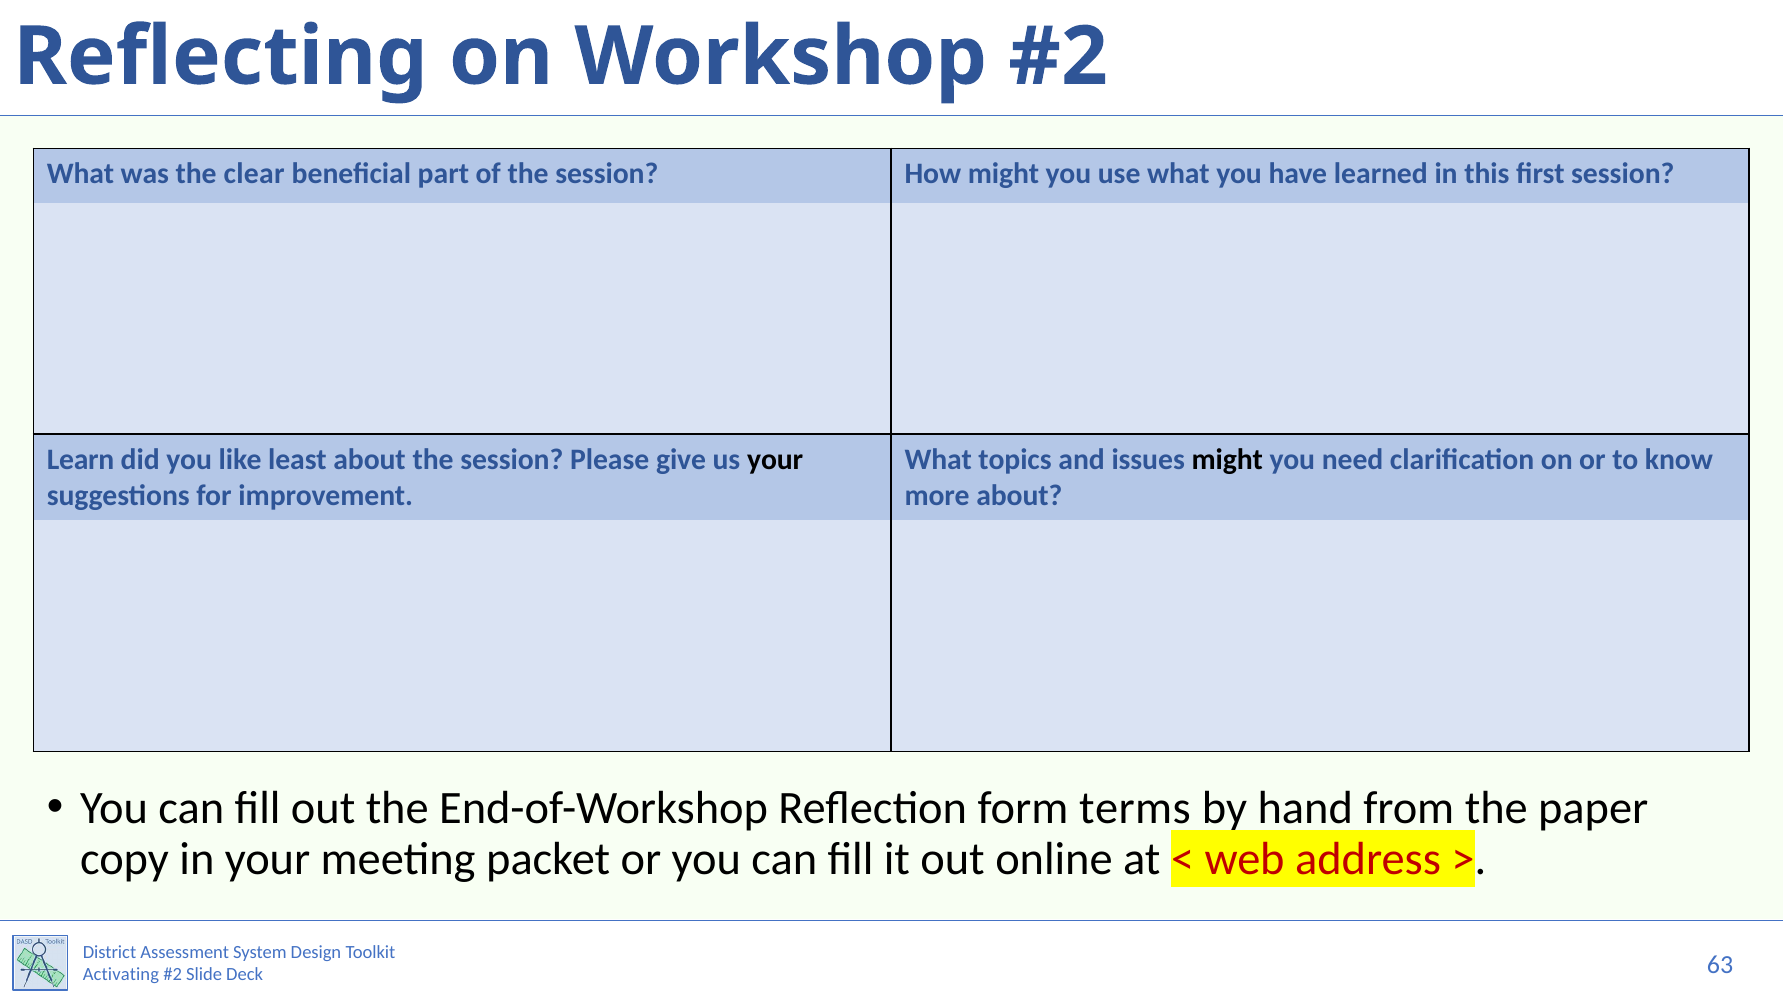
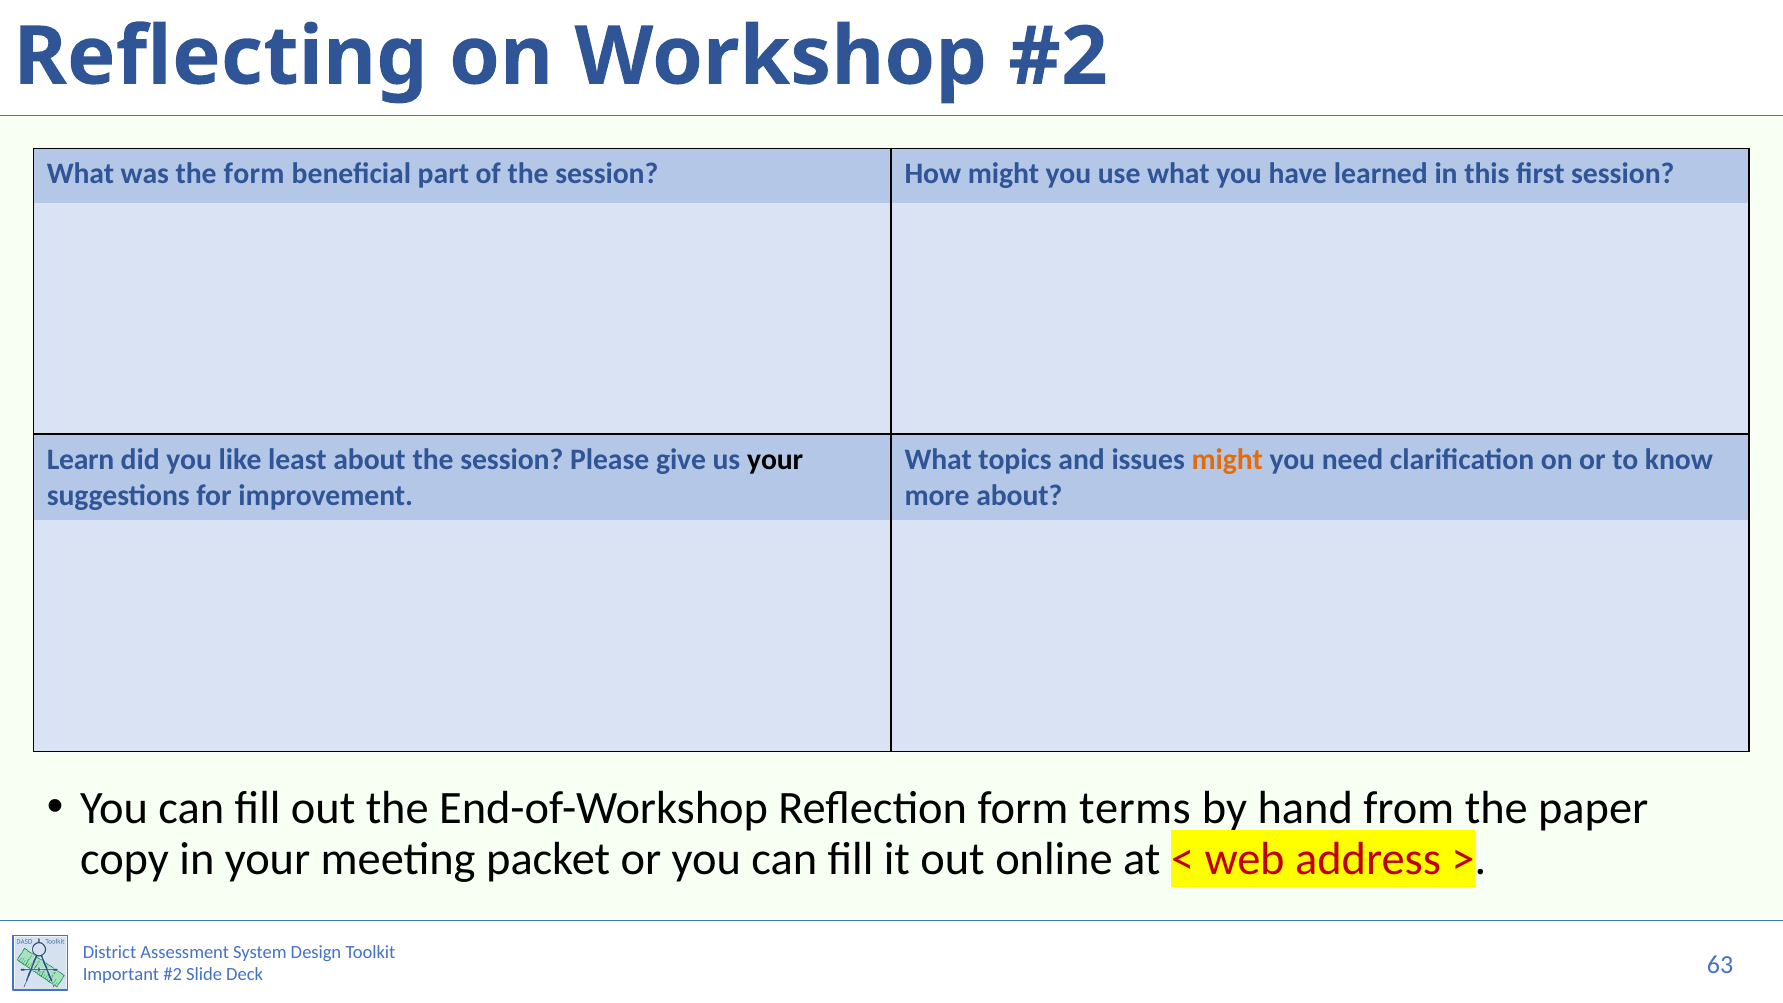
the clear: clear -> form
might at (1227, 459) colour: black -> orange
Activating: Activating -> Important
